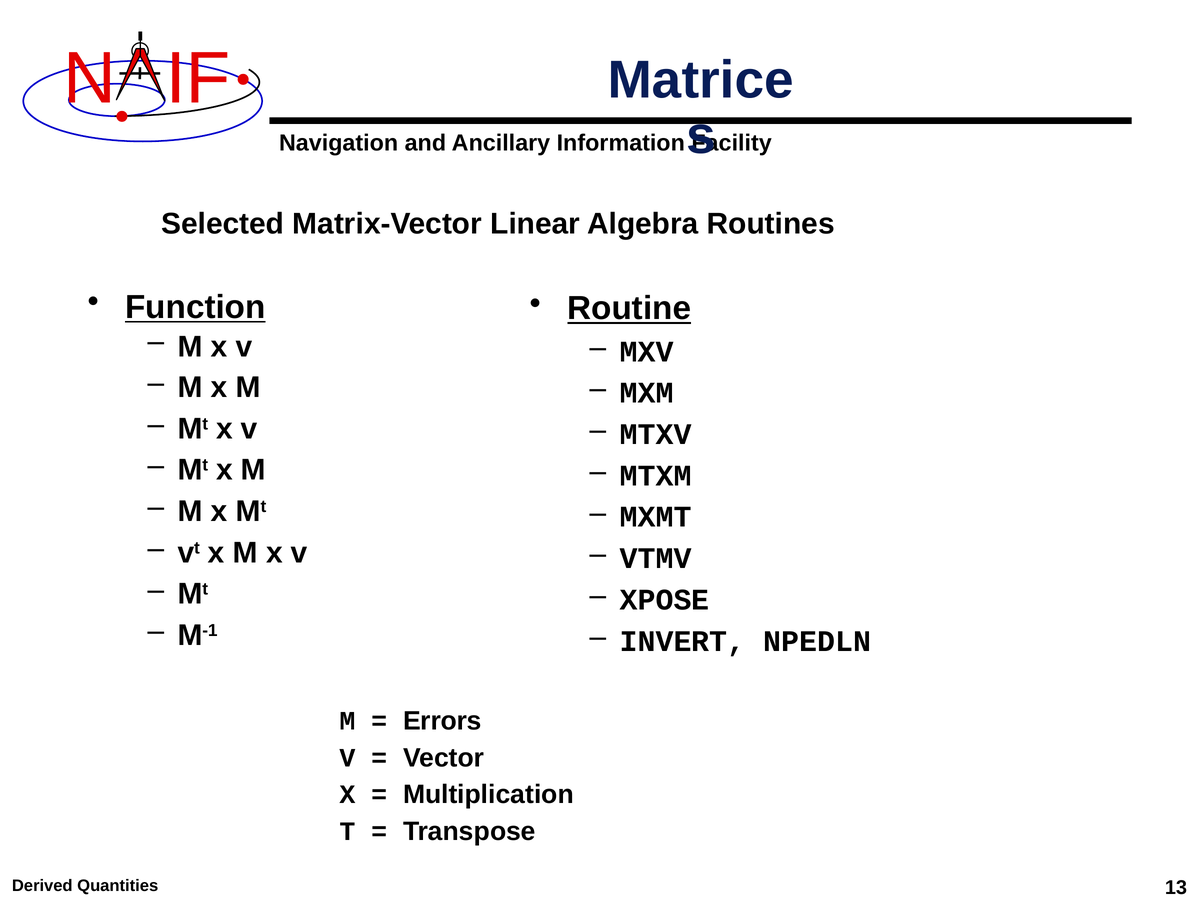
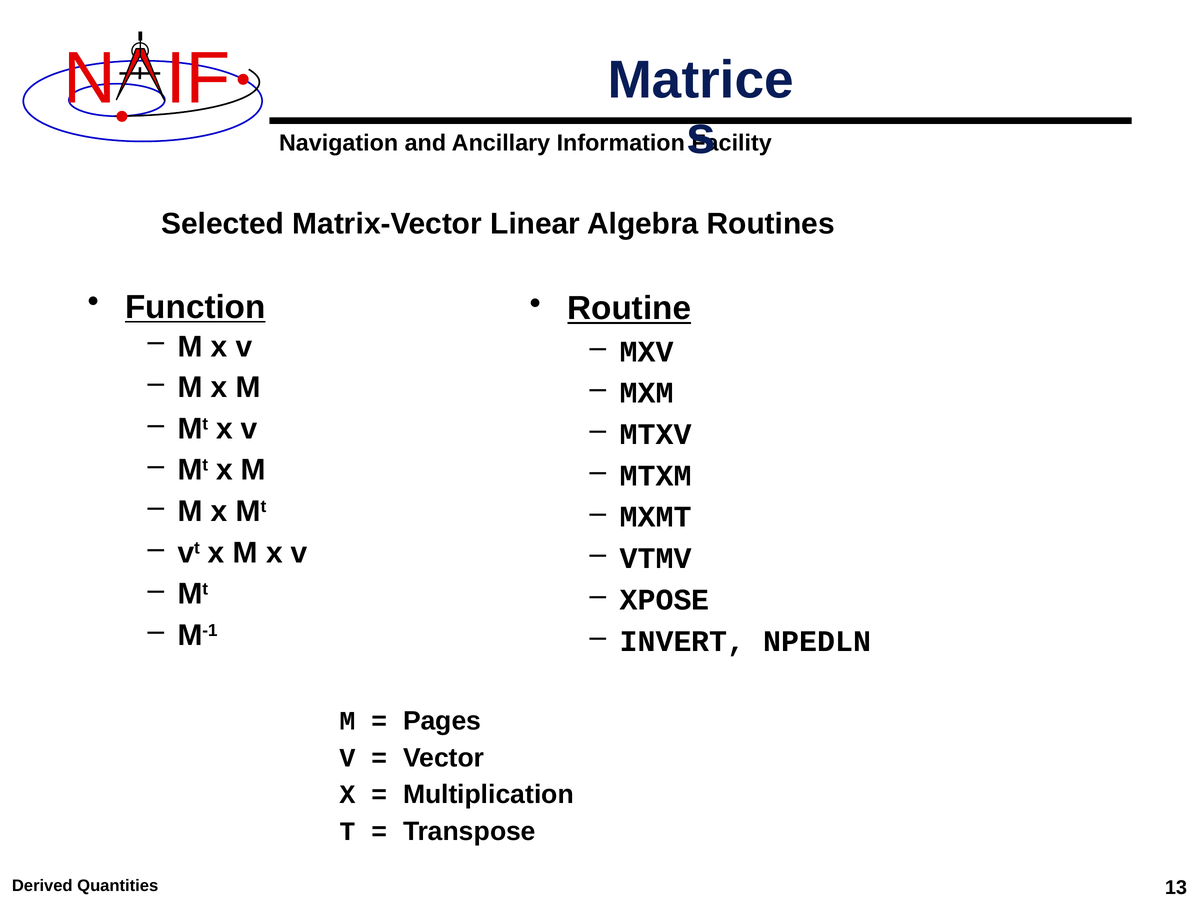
Errors: Errors -> Pages
